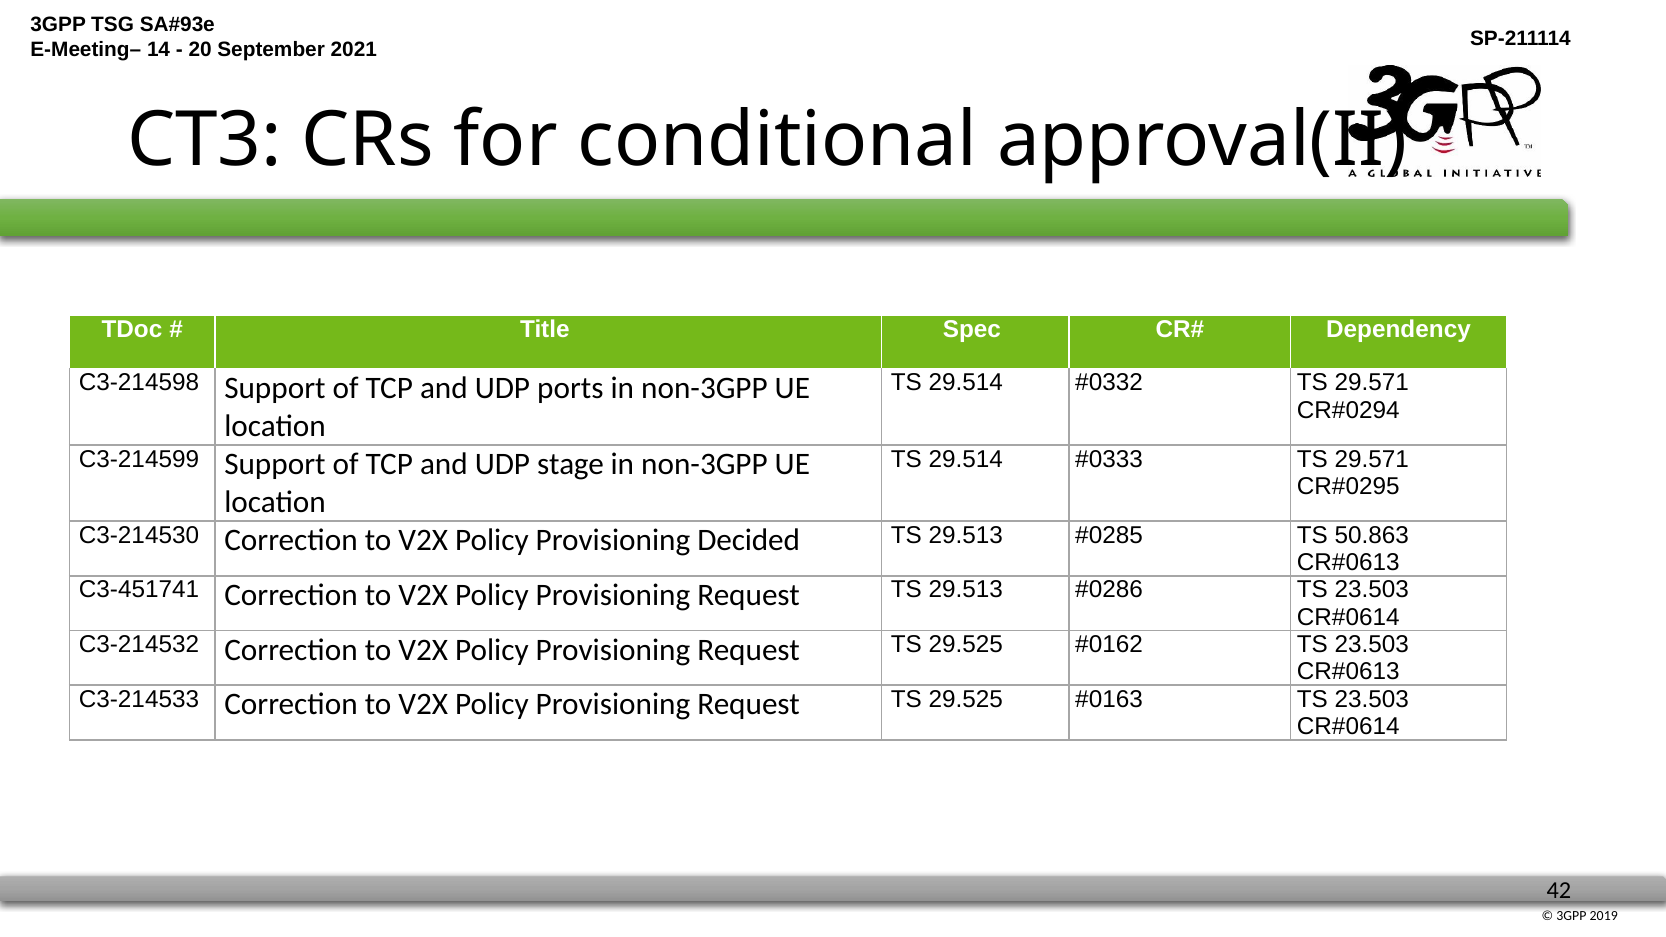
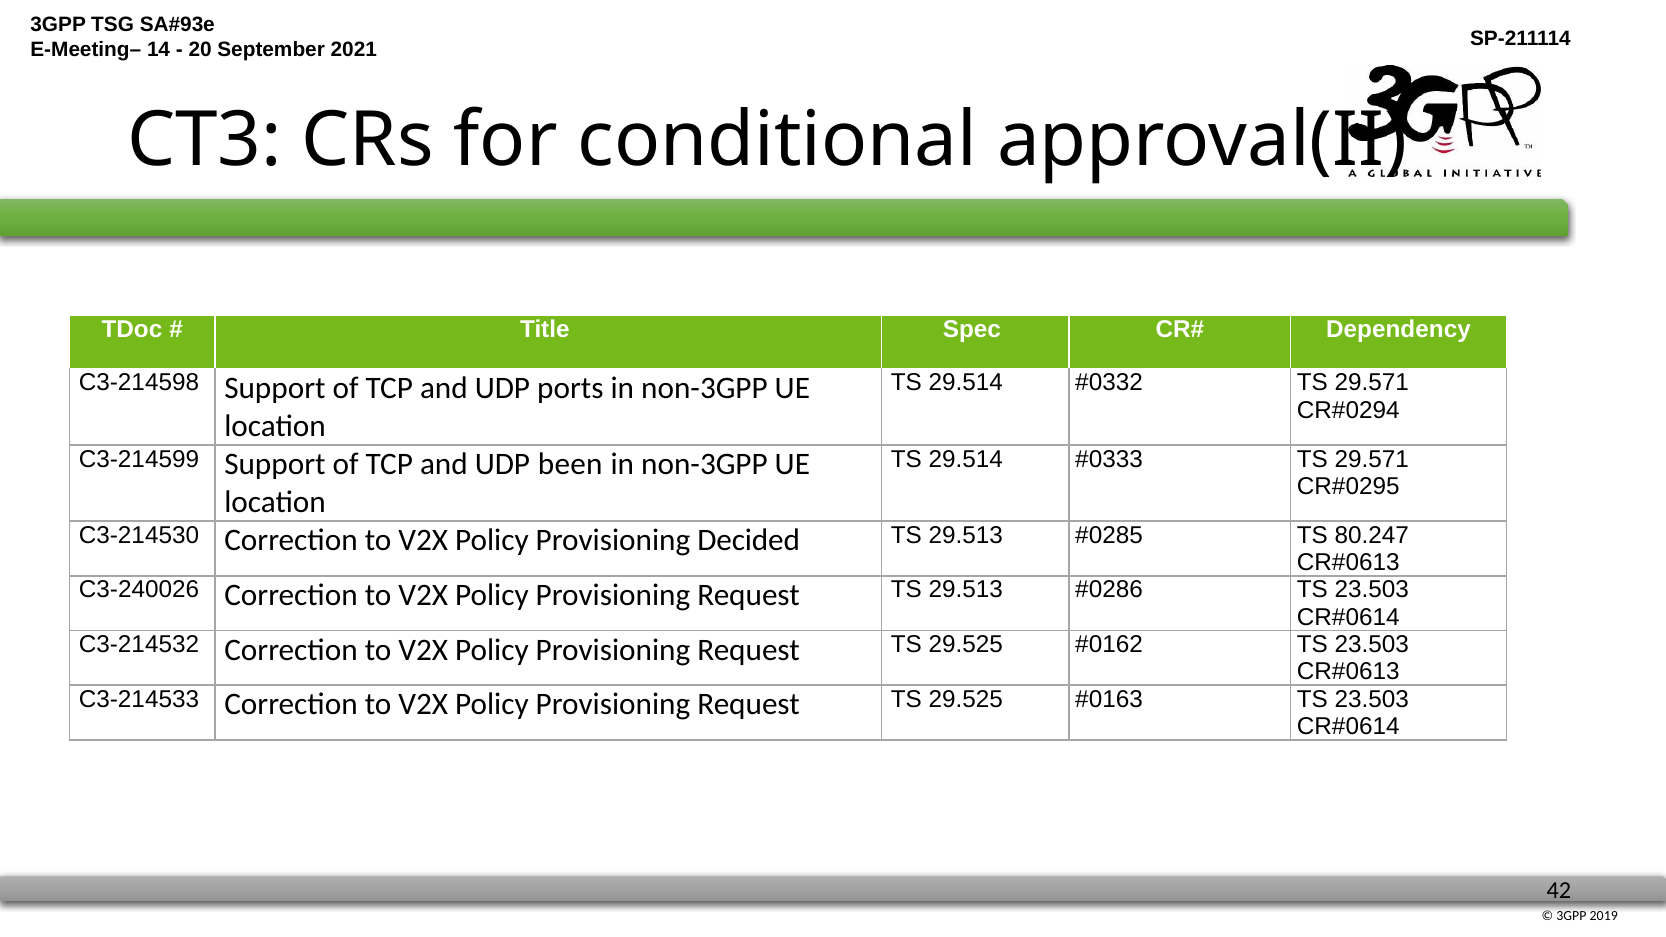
stage: stage -> been
50.863: 50.863 -> 80.247
C3-451741: C3-451741 -> C3-240026
